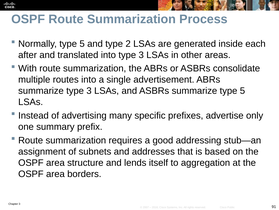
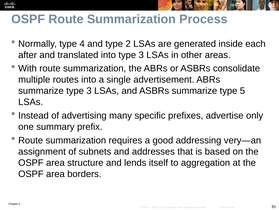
Normally type 5: 5 -> 4
stub—an: stub—an -> very—an
